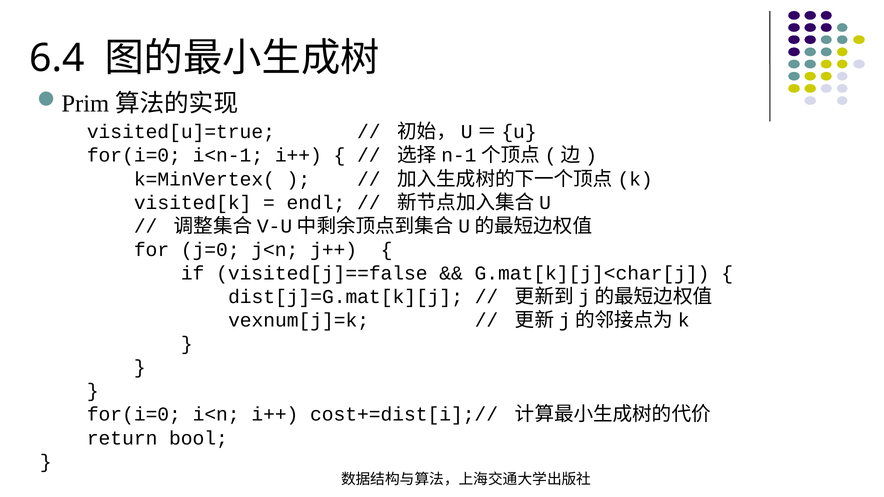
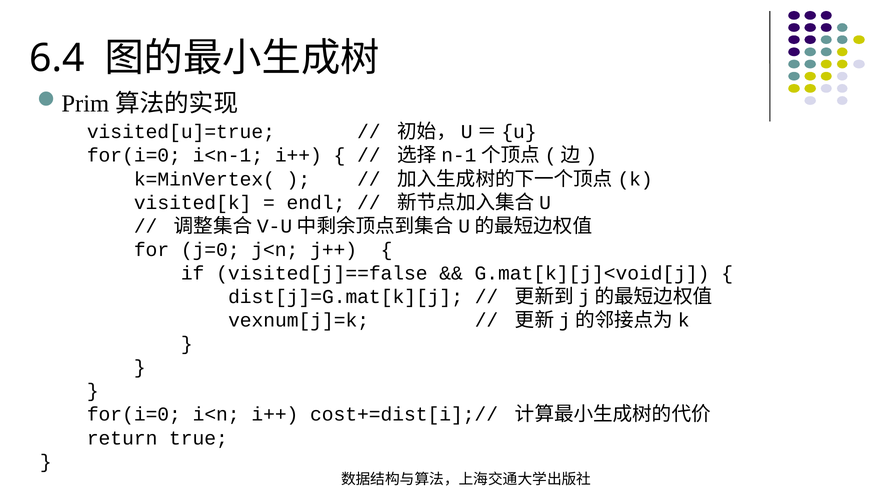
G.mat[k][j]<char[j: G.mat[k][j]<char[j -> G.mat[k][j]<void[j
bool: bool -> true
